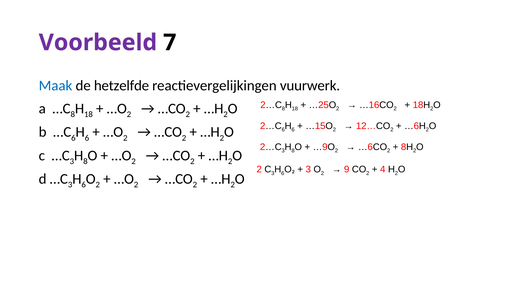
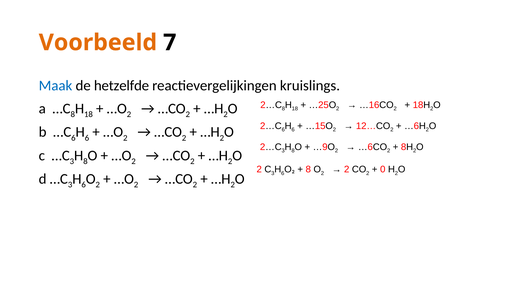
Voorbeeld colour: purple -> orange
vuurwerk: vuurwerk -> kruislings
3 at (308, 170): 3 -> 8
9 at (347, 170): 9 -> 2
4: 4 -> 0
